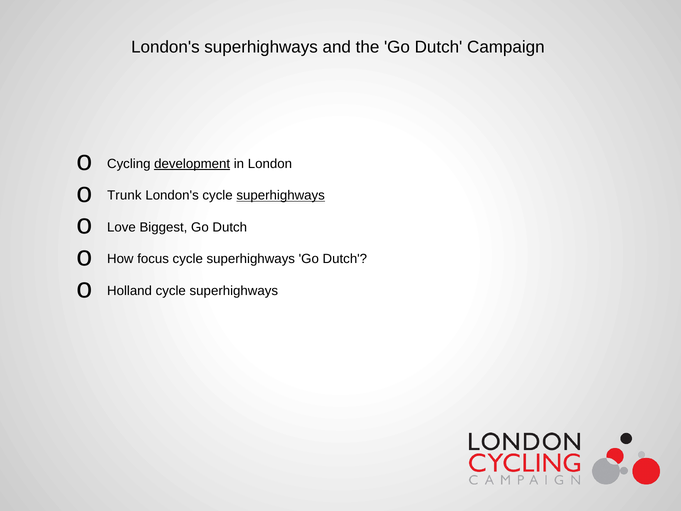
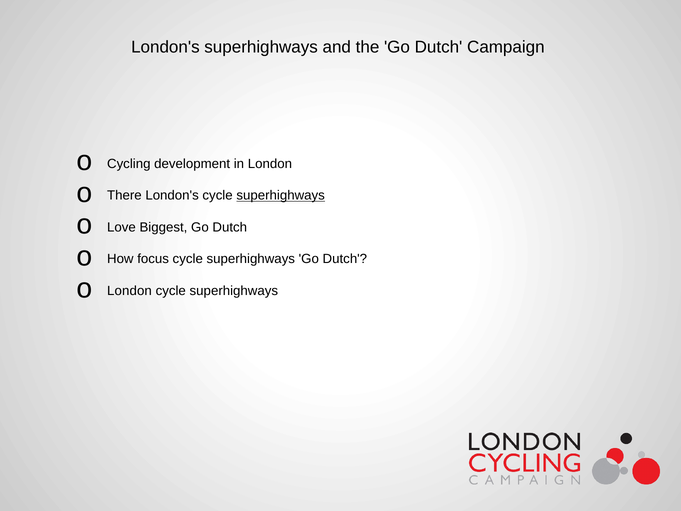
development underline: present -> none
Trunk: Trunk -> There
Holland at (130, 291): Holland -> London
